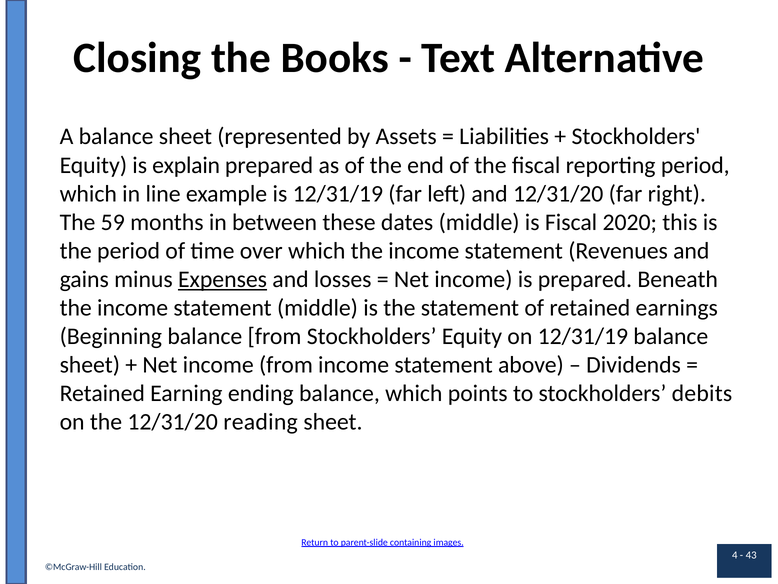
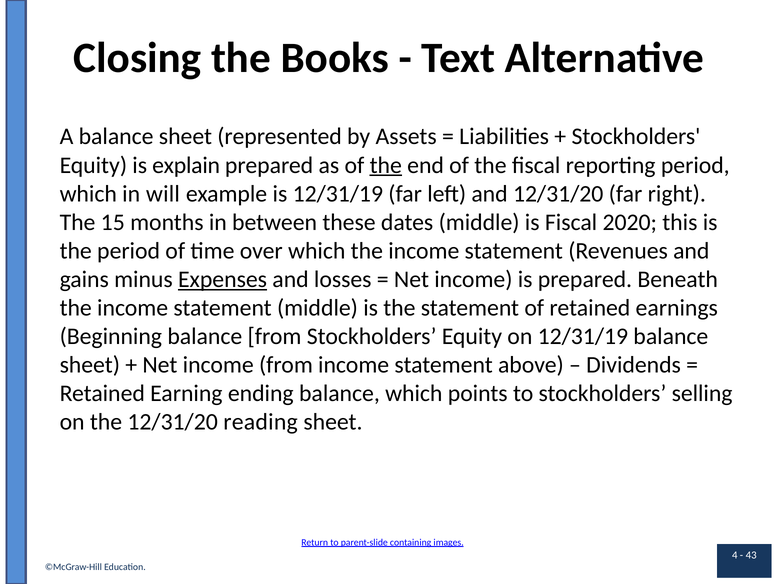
the at (386, 165) underline: none -> present
line: line -> will
59: 59 -> 15
debits: debits -> selling
